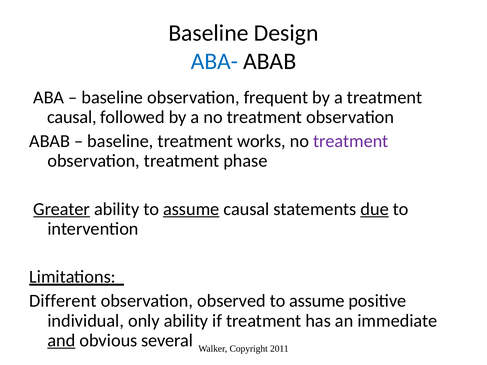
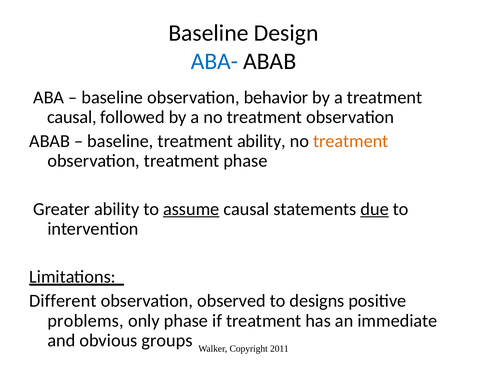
frequent: frequent -> behavior
treatment works: works -> ability
treatment at (351, 141) colour: purple -> orange
Greater underline: present -> none
assume at (317, 301): assume -> designs
individual: individual -> problems
only ability: ability -> phase
and underline: present -> none
several: several -> groups
